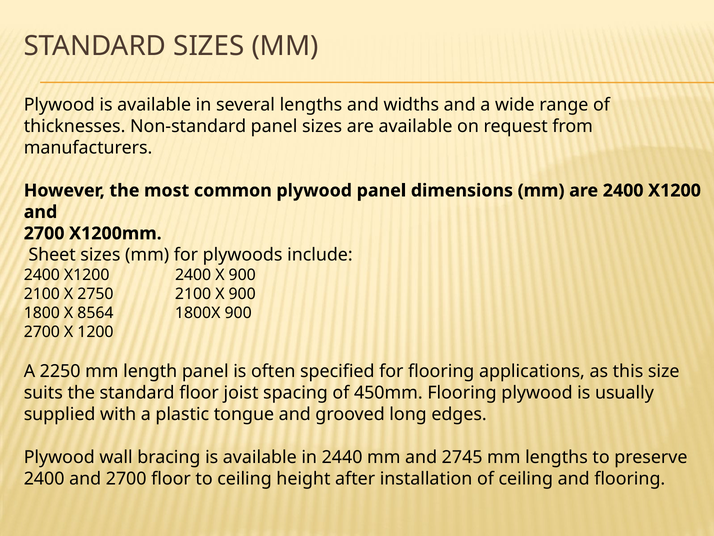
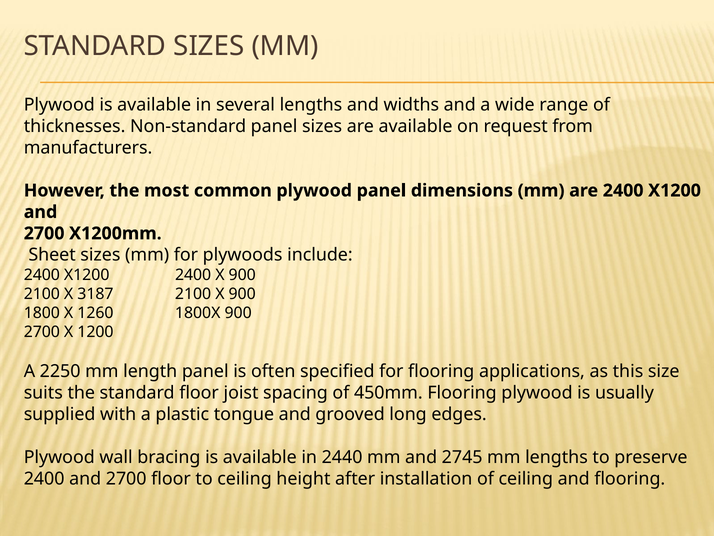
2750: 2750 -> 3187
8564: 8564 -> 1260
